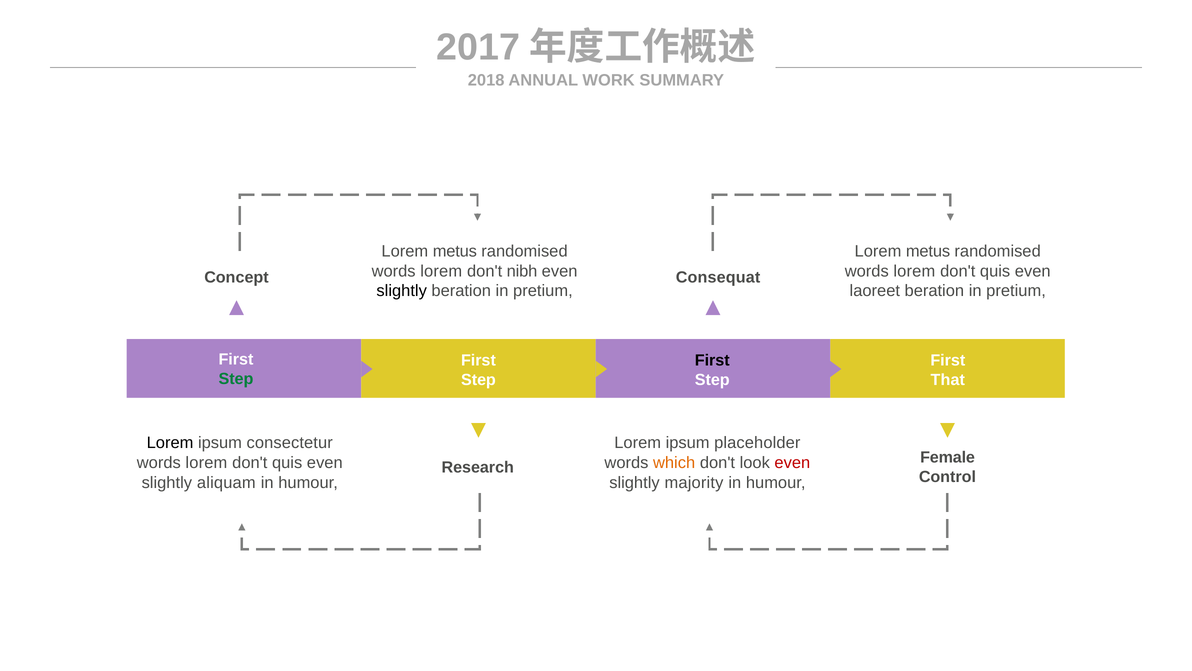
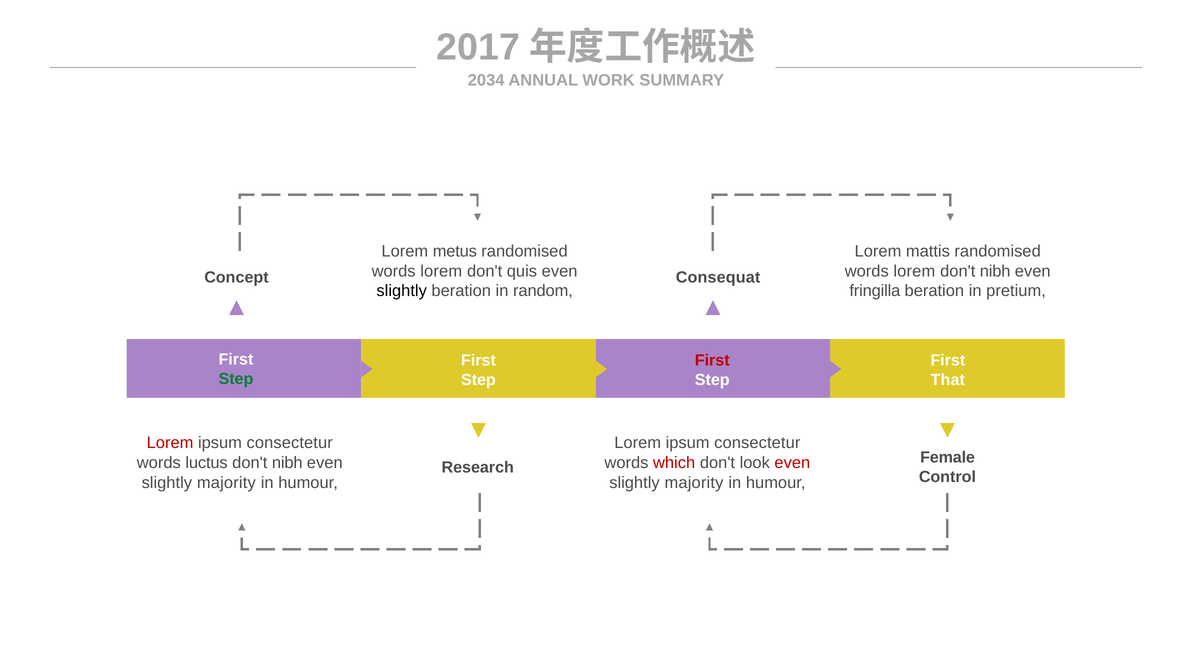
2018: 2018 -> 2034
metus at (928, 251): metus -> mattis
nibh: nibh -> quis
quis at (995, 271): quis -> nibh
pretium at (543, 291): pretium -> random
laoreet: laoreet -> fringilla
First at (712, 360) colour: black -> red
Lorem at (170, 443) colour: black -> red
placeholder at (757, 443): placeholder -> consectetur
lorem at (206, 462): lorem -> luctus
quis at (287, 462): quis -> nibh
which colour: orange -> red
aliquam at (226, 482): aliquam -> majority
